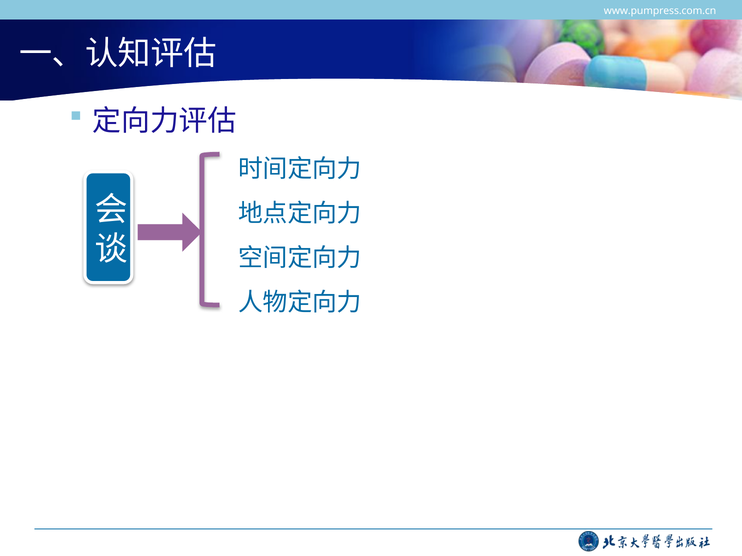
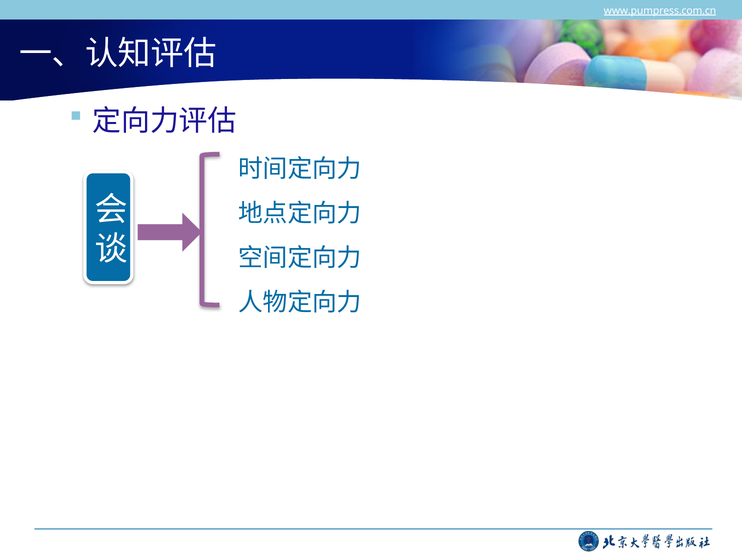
www.pumpress.com.cn underline: none -> present
